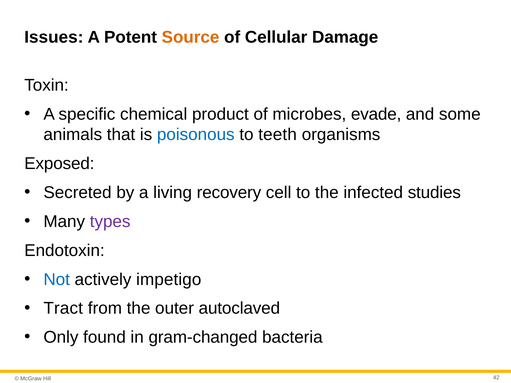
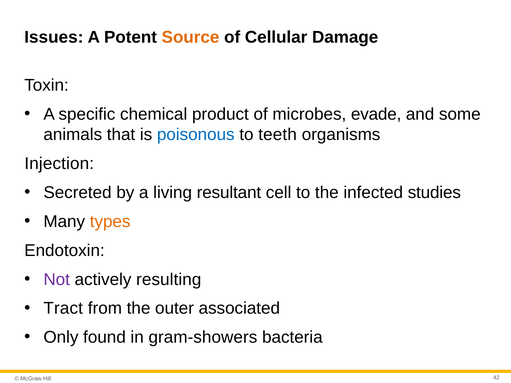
Exposed: Exposed -> Injection
recovery: recovery -> resultant
types colour: purple -> orange
Not colour: blue -> purple
impetigo: impetigo -> resulting
autoclaved: autoclaved -> associated
gram-changed: gram-changed -> gram-showers
